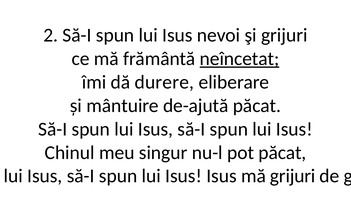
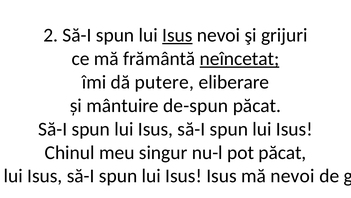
Isus at (177, 35) underline: none -> present
durere: durere -> putere
de-ajută: de-ajută -> de-spun
mă grijuri: grijuri -> nevoi
